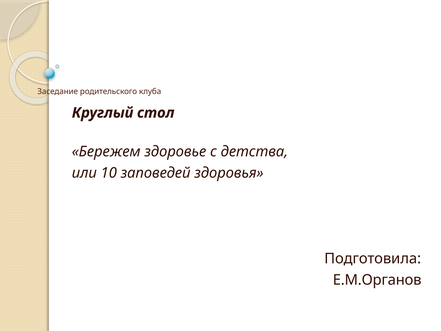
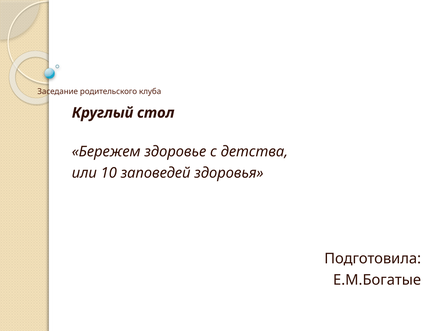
Е.М.Органов: Е.М.Органов -> Е.М.Богатые
